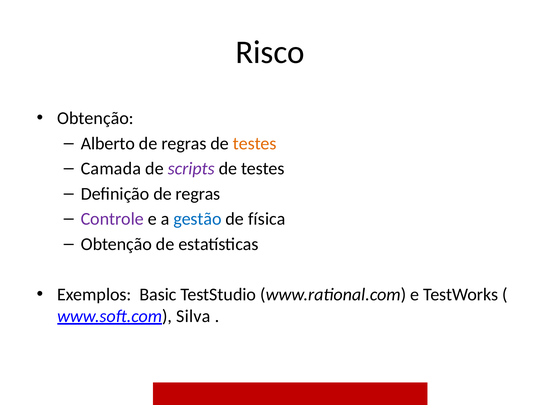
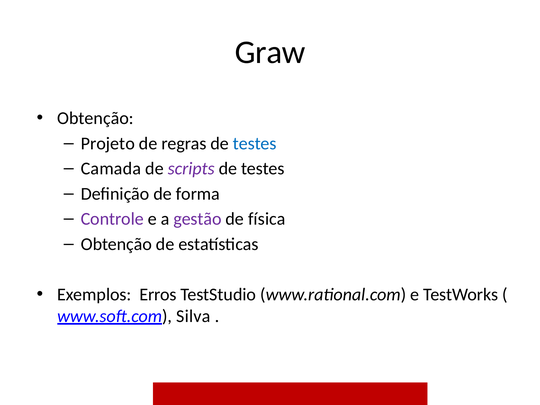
Risco: Risco -> Graw
Alberto: Alberto -> Projeto
testes at (255, 143) colour: orange -> blue
Definição de regras: regras -> forma
gestão colour: blue -> purple
Basic: Basic -> Erros
